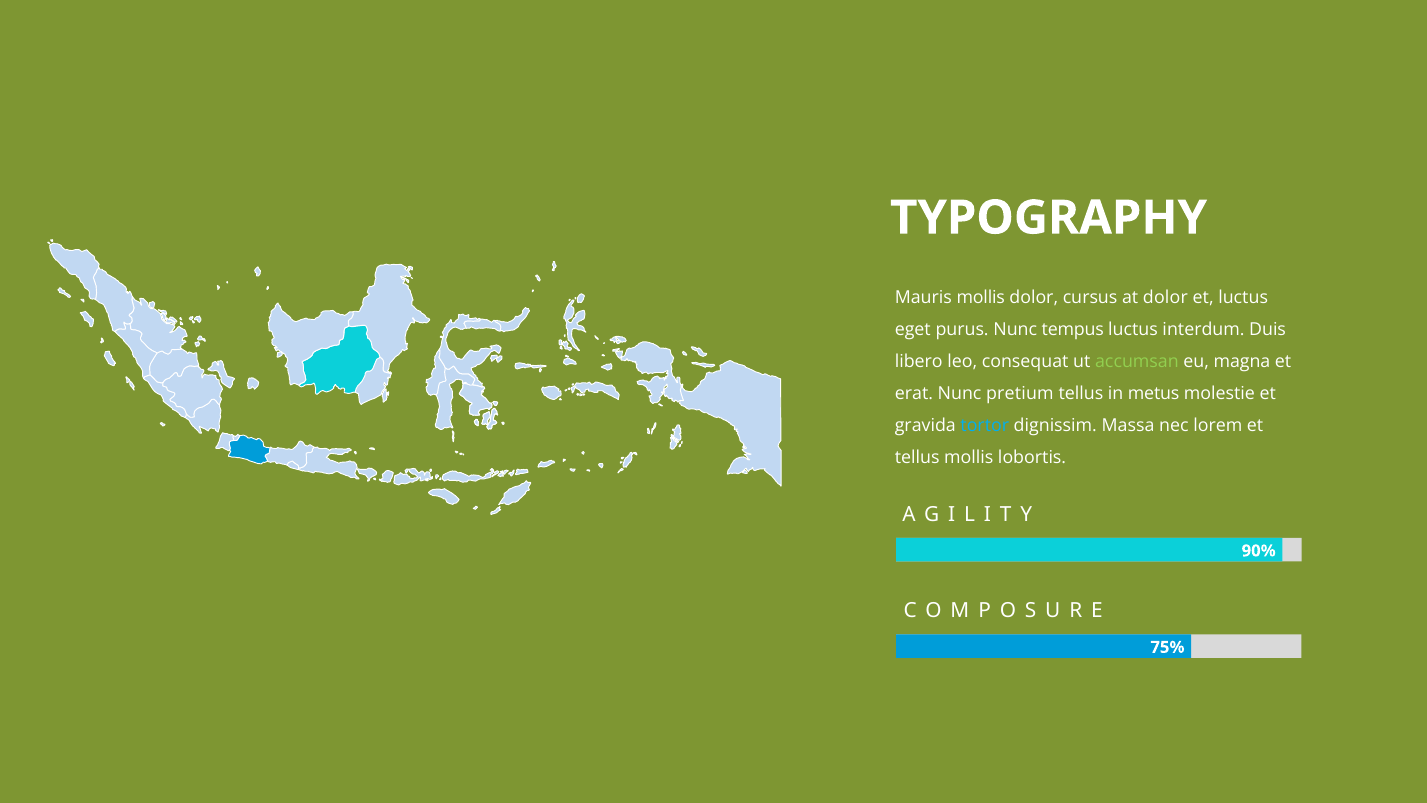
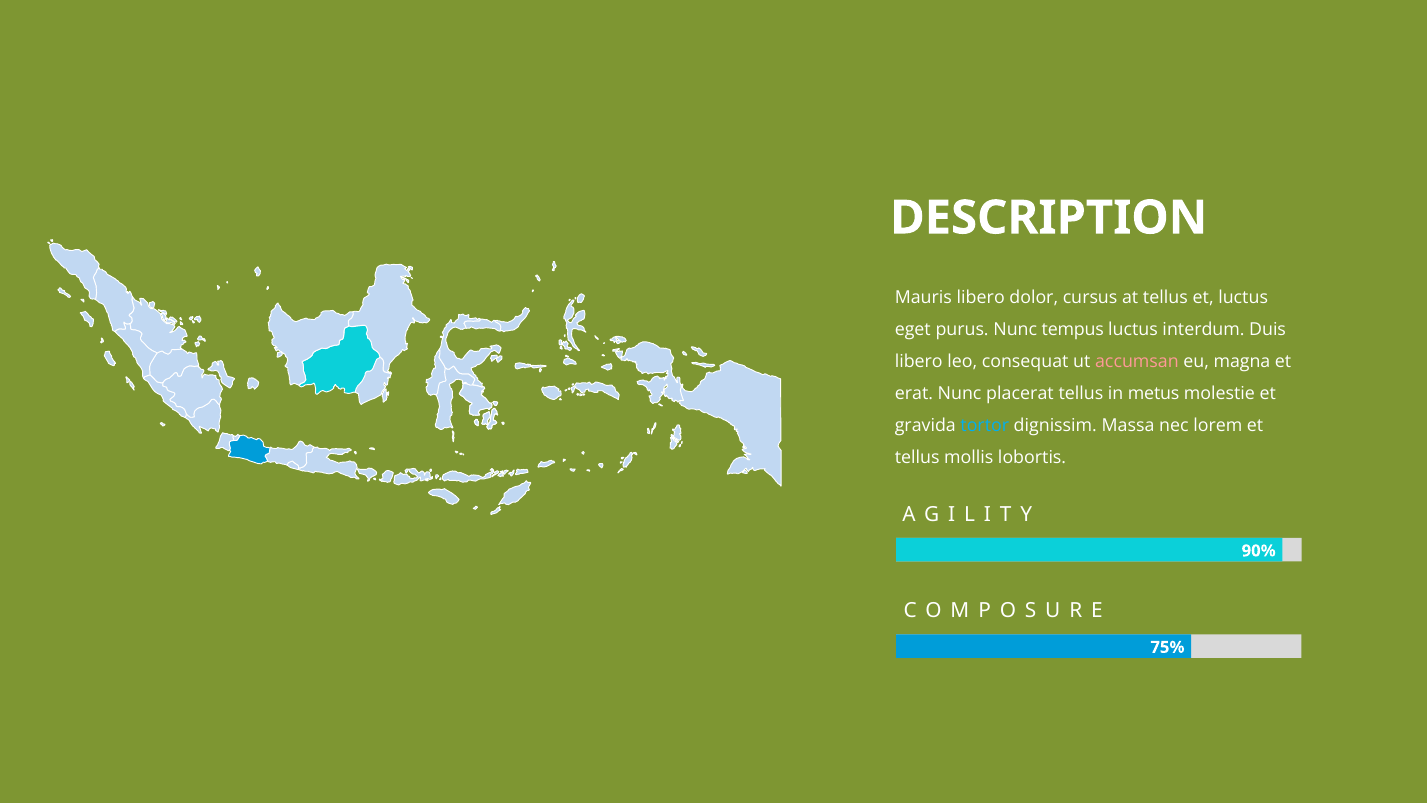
TYPOGRAPHY: TYPOGRAPHY -> DESCRIPTION
Mauris mollis: mollis -> libero
at dolor: dolor -> tellus
accumsan colour: light green -> pink
pretium: pretium -> placerat
